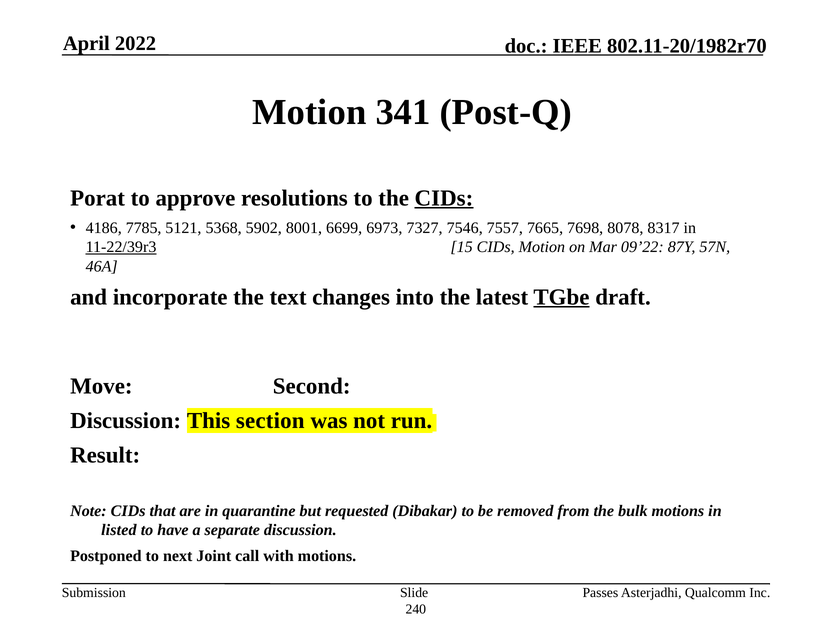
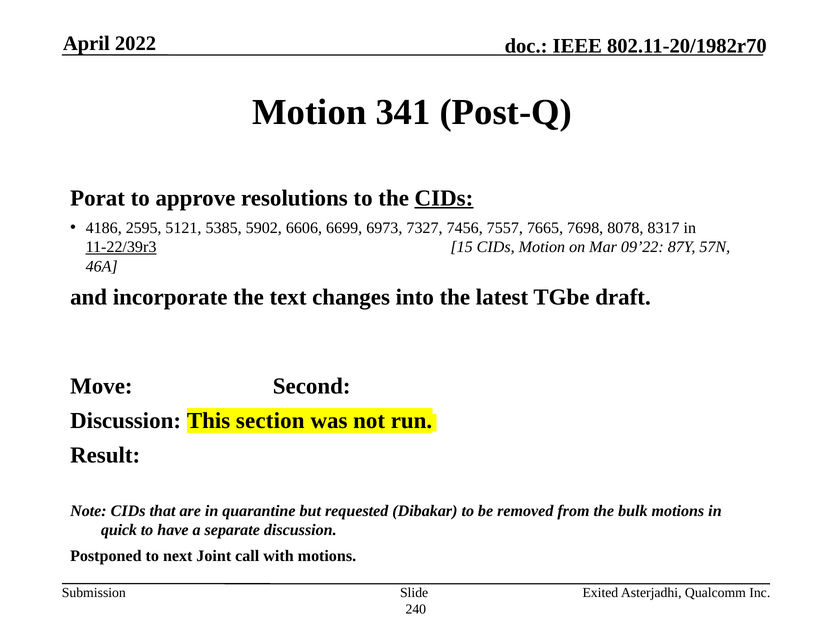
7785: 7785 -> 2595
5368: 5368 -> 5385
8001: 8001 -> 6606
7546: 7546 -> 7456
TGbe underline: present -> none
listed: listed -> quick
Passes: Passes -> Exited
